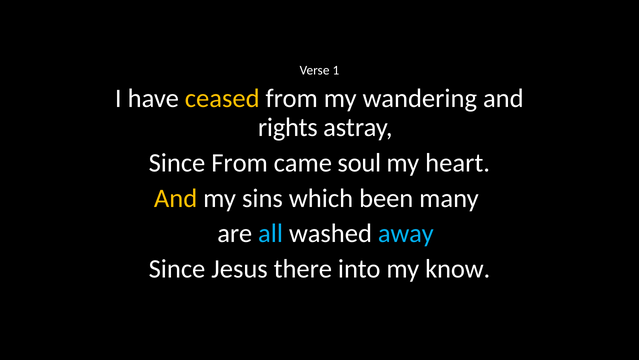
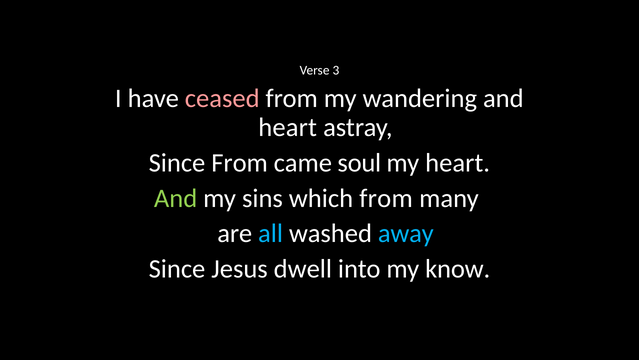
1: 1 -> 3
ceased colour: yellow -> pink
rights at (288, 127): rights -> heart
And at (176, 198) colour: yellow -> light green
which been: been -> from
there: there -> dwell
